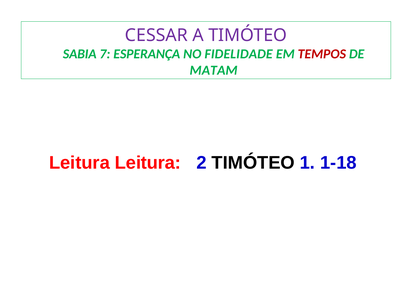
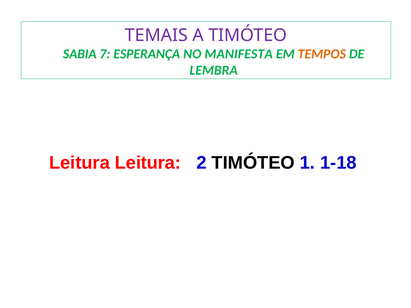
CESSAR: CESSAR -> TEMAIS
FIDELIDADE: FIDELIDADE -> MANIFESTA
TEMPOS colour: red -> orange
MATAM: MATAM -> LEMBRA
